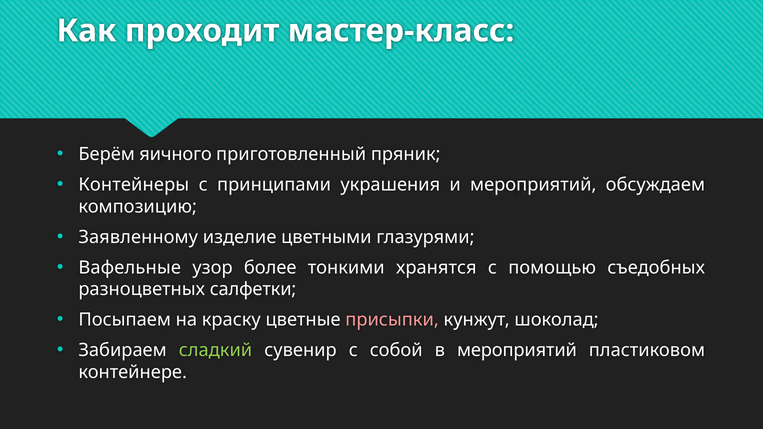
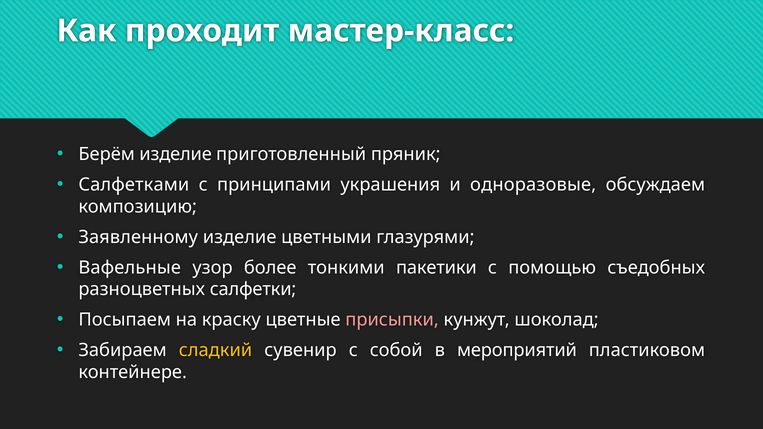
Берём яичного: яичного -> изделие
Контейнеры: Контейнеры -> Салфетками
и мероприятий: мероприятий -> одноразовые
хранятся: хранятся -> пакетики
сладкий colour: light green -> yellow
